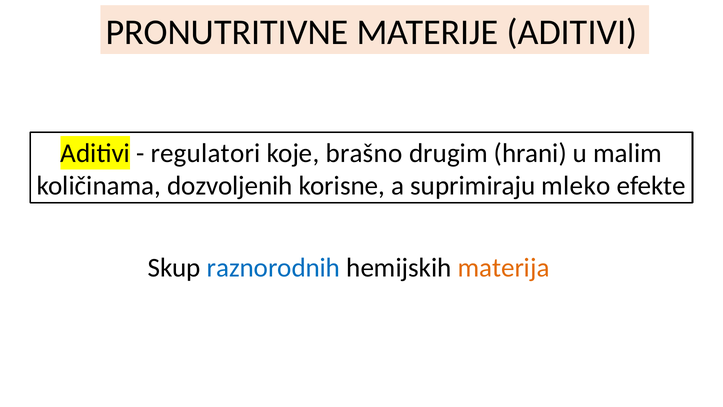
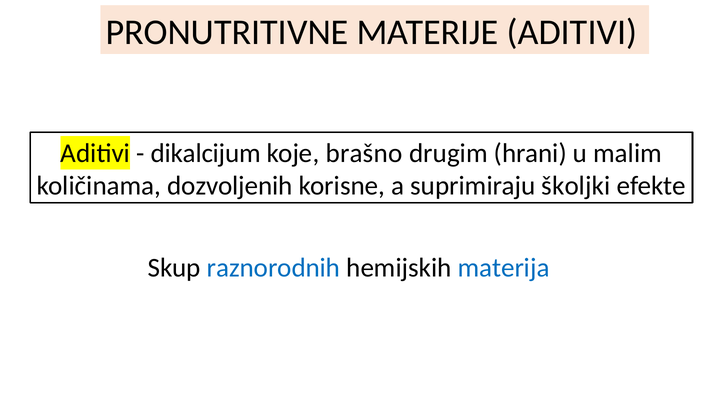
regulatori: regulatori -> dikalcijum
mleko: mleko -> školjki
materija colour: orange -> blue
